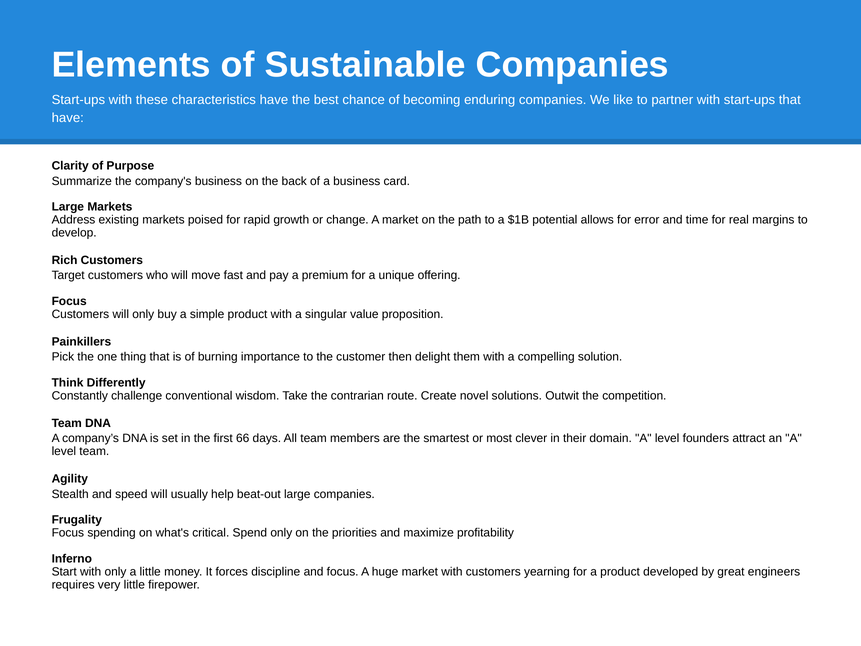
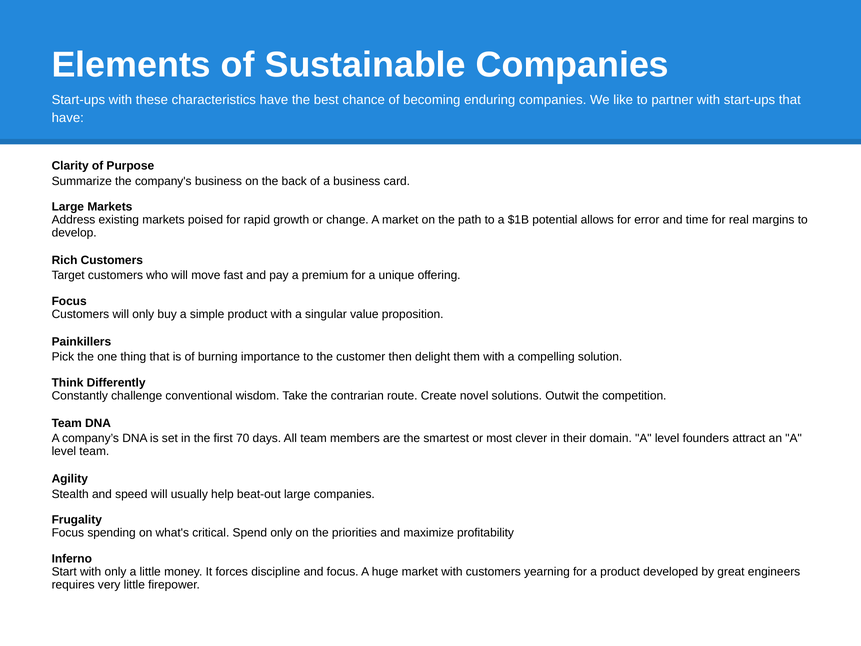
66: 66 -> 70
